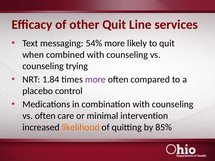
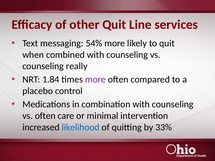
trying: trying -> really
likelihood colour: orange -> blue
85%: 85% -> 33%
